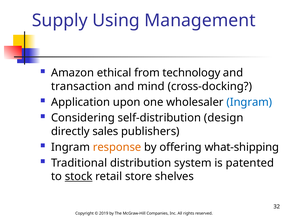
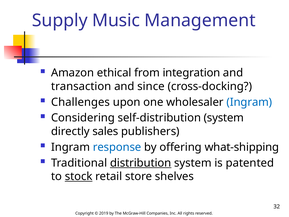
Using: Using -> Music
technology: technology -> integration
mind: mind -> since
Application: Application -> Challenges
self-distribution design: design -> system
response colour: orange -> blue
distribution underline: none -> present
